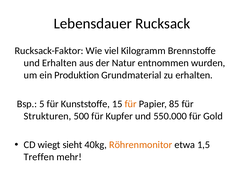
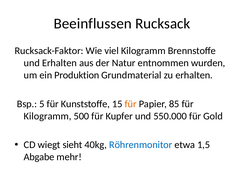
Lebensdauer: Lebensdauer -> Beeinflussen
Strukturen at (48, 116): Strukturen -> Kilogramm
Röhrenmonitor colour: orange -> blue
Treffen: Treffen -> Abgabe
